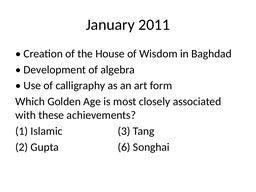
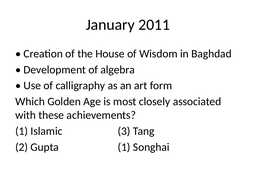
Gupta 6: 6 -> 1
